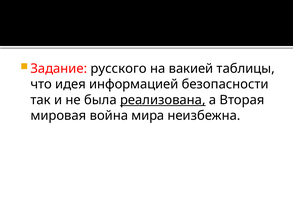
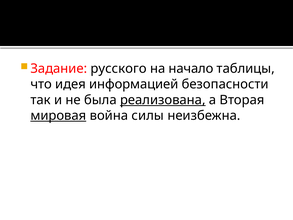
вакией: вакией -> начало
мировая underline: none -> present
мира: мира -> силы
